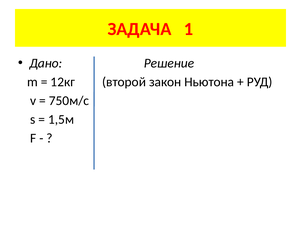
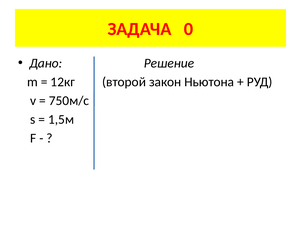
1: 1 -> 0
